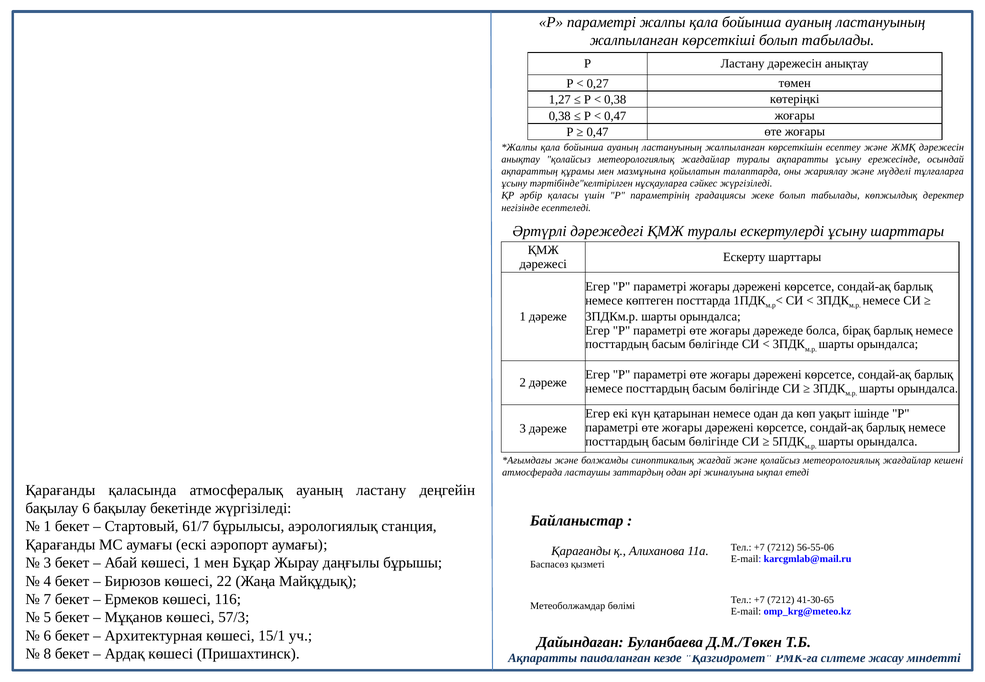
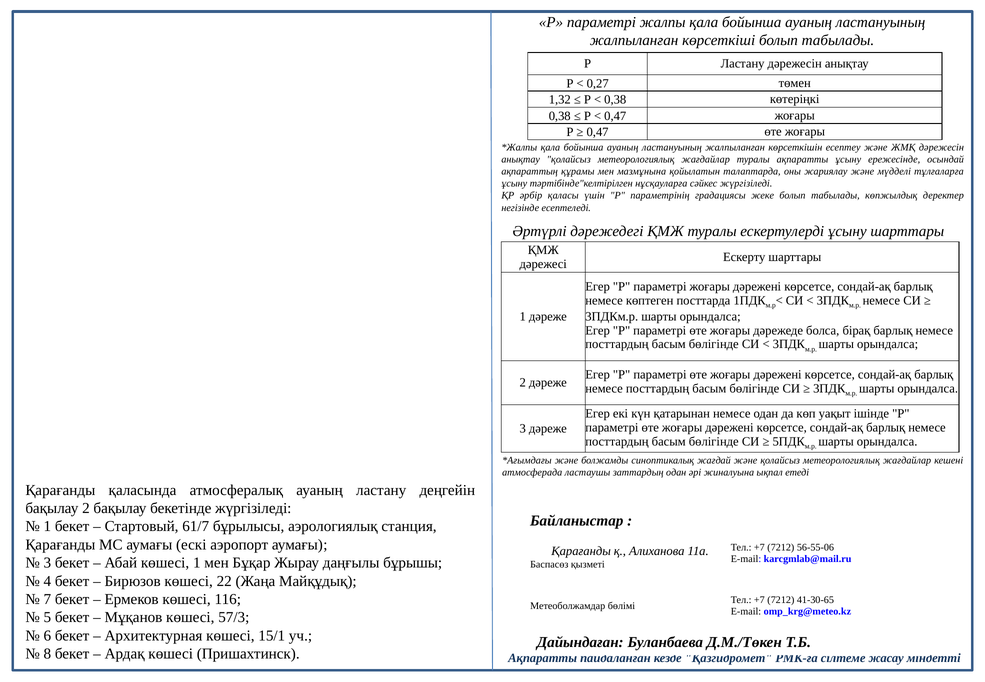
1,27: 1,27 -> 1,32
бақылау 6: 6 -> 2
